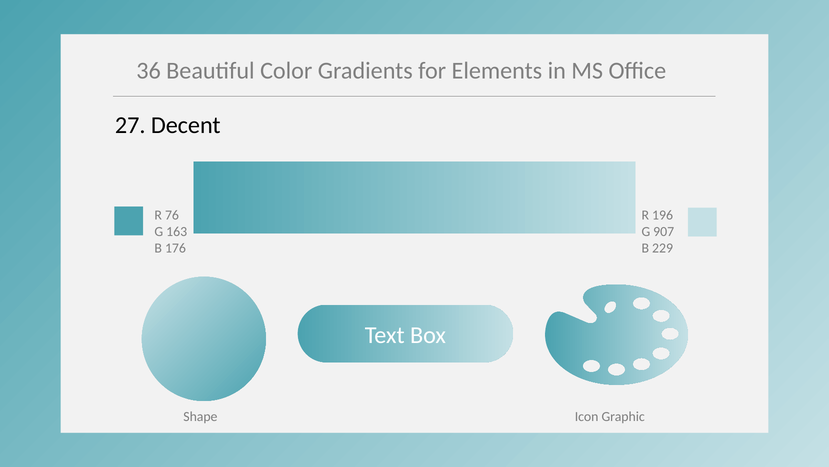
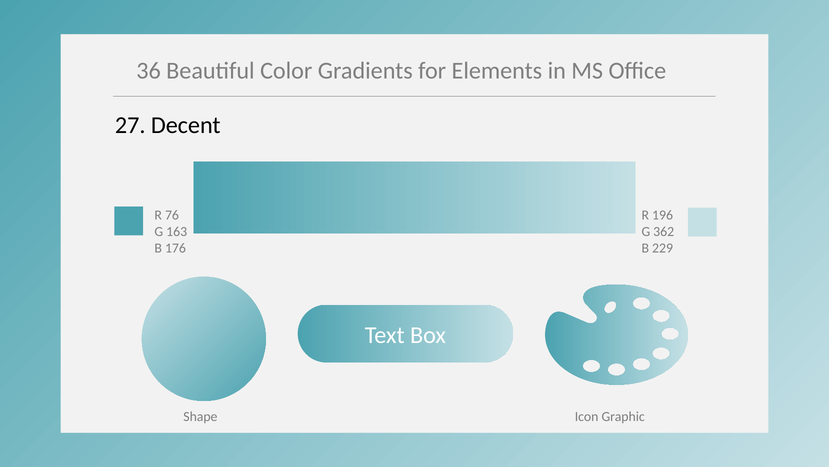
907: 907 -> 362
